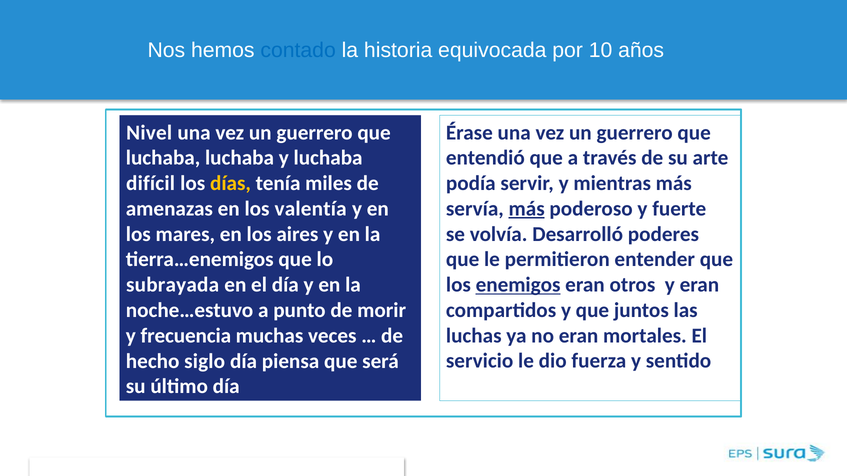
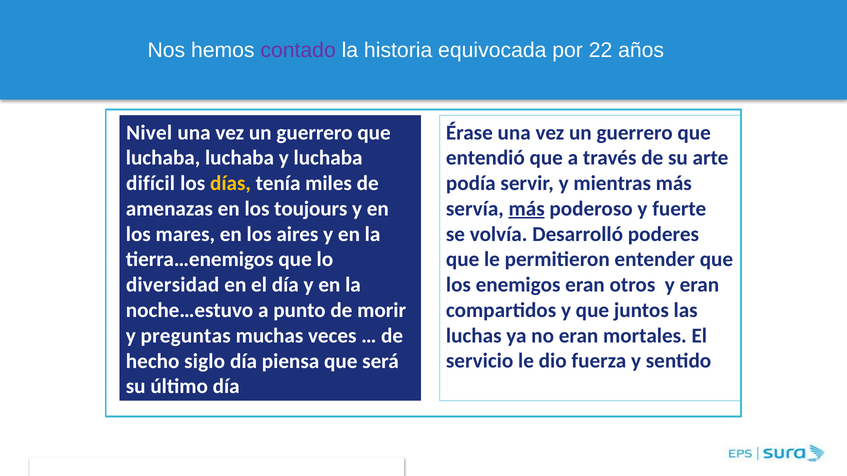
contado colour: blue -> purple
10: 10 -> 22
valentía: valentía -> toujours
subrayada: subrayada -> diversidad
enemigos underline: present -> none
frecuencia: frecuencia -> preguntas
